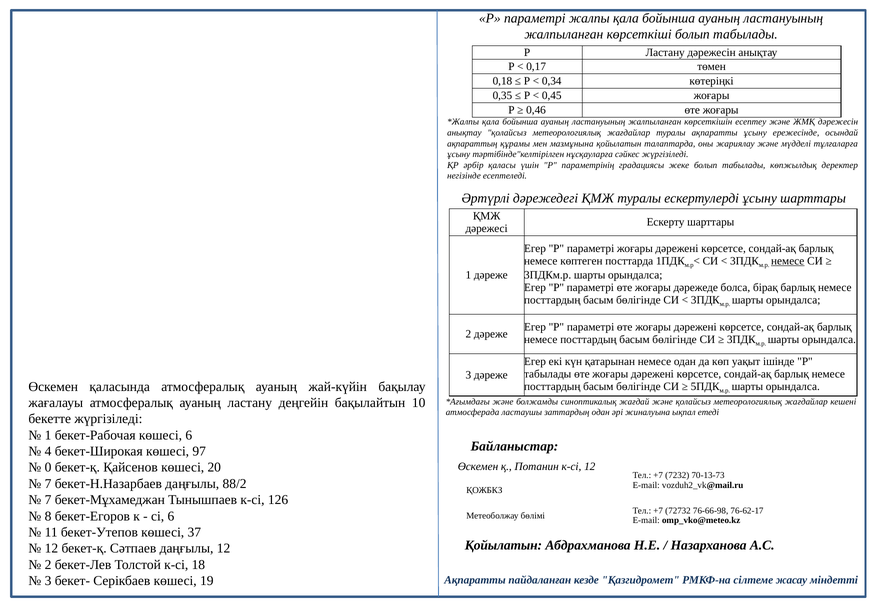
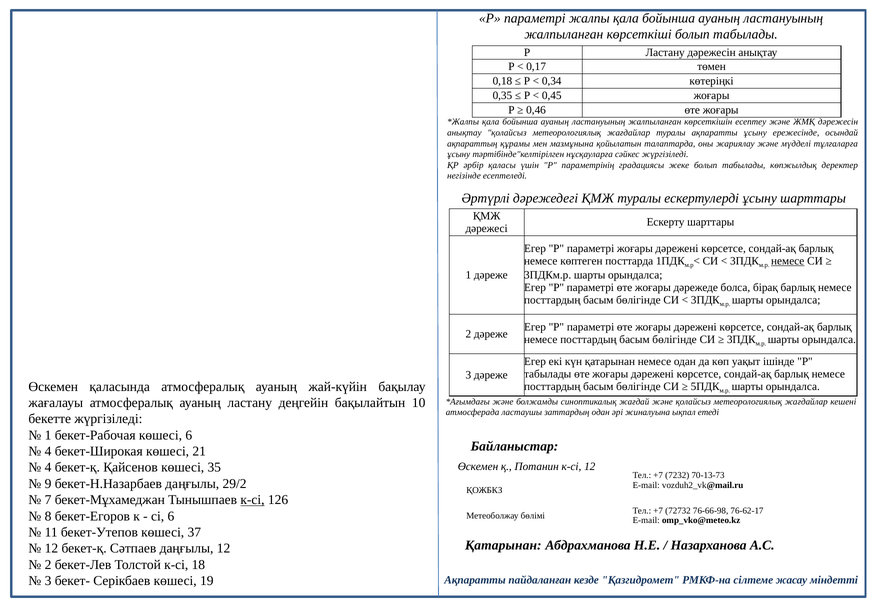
97: 97 -> 21
0 at (48, 468): 0 -> 4
20: 20 -> 35
7 at (48, 484): 7 -> 9
88/2: 88/2 -> 29/2
к-сі at (253, 500) underline: none -> present
Қойылатын at (503, 545): Қойылатын -> Қатарынан
